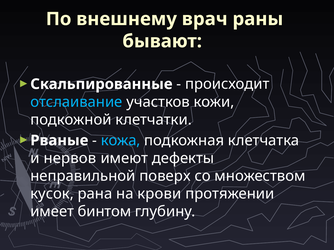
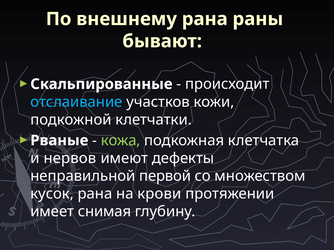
внешнему врач: врач -> рана
кожа colour: light blue -> light green
поверх: поверх -> первой
бинтом: бинтом -> снимая
